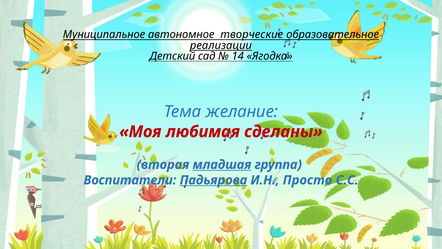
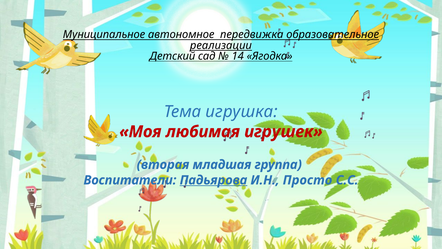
творческие: творческие -> передвижка
желание: желание -> игрушка
сделаны: сделаны -> игрушек
младшая underline: present -> none
